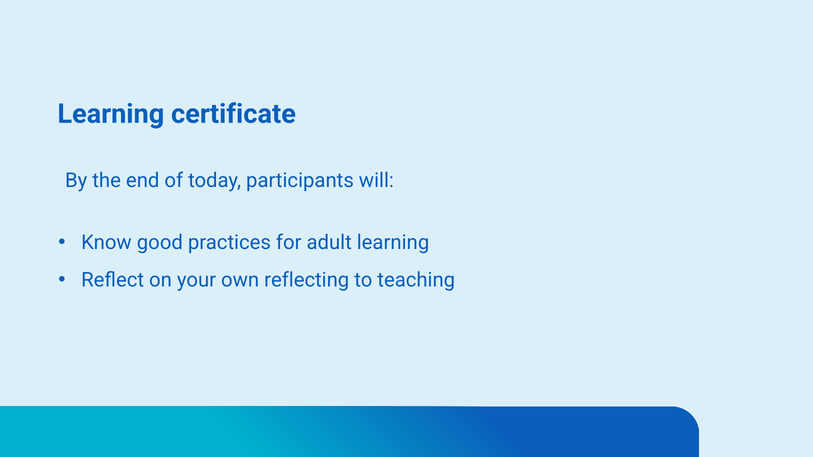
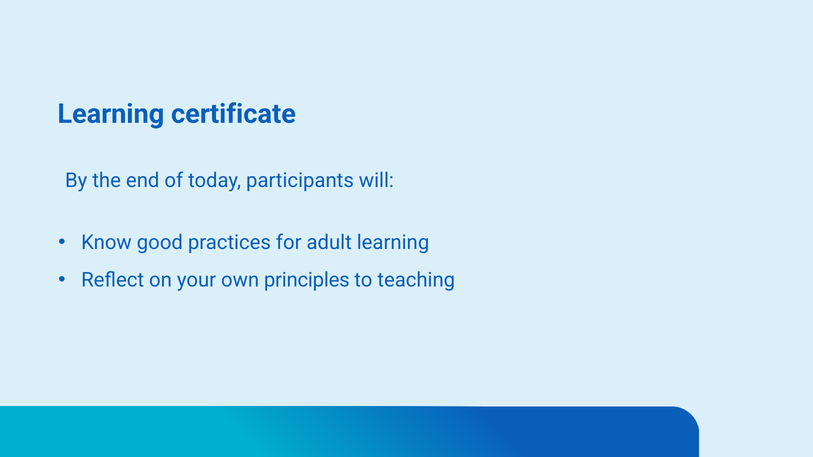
reflecting: reflecting -> principles
